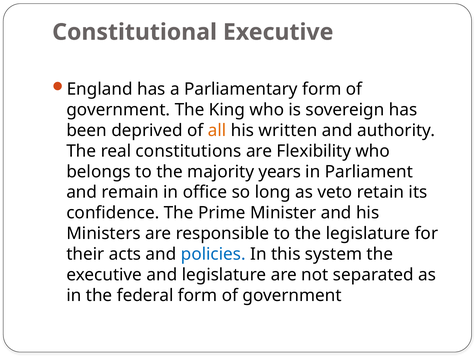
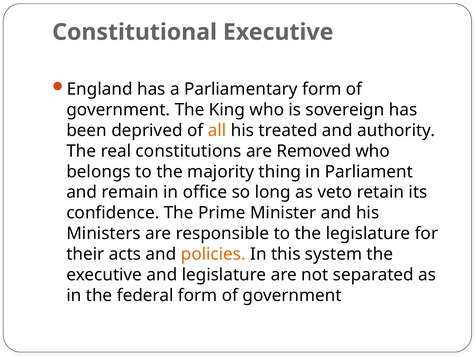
written: written -> treated
Flexibility: Flexibility -> Removed
years: years -> thing
policies colour: blue -> orange
